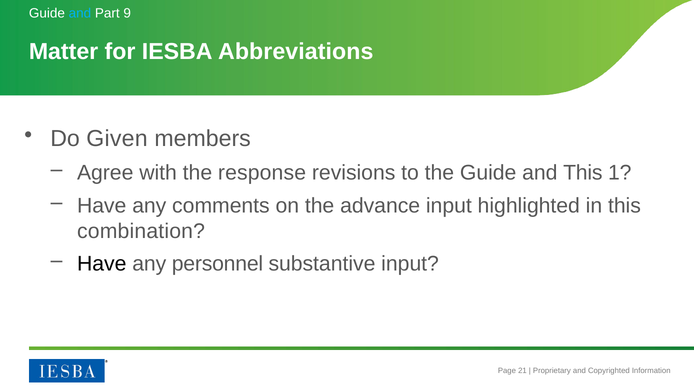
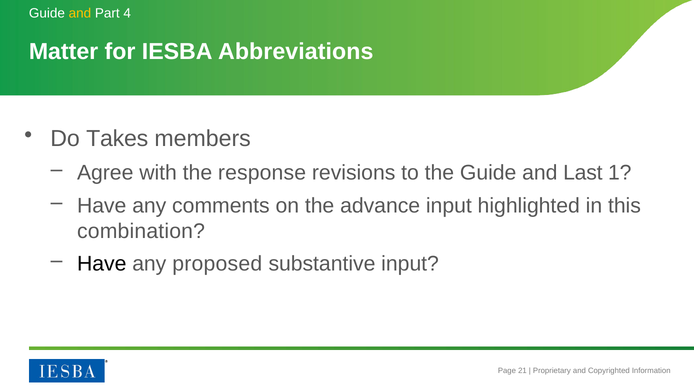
and at (80, 13) colour: light blue -> yellow
9: 9 -> 4
Given: Given -> Takes
and This: This -> Last
personnel: personnel -> proposed
